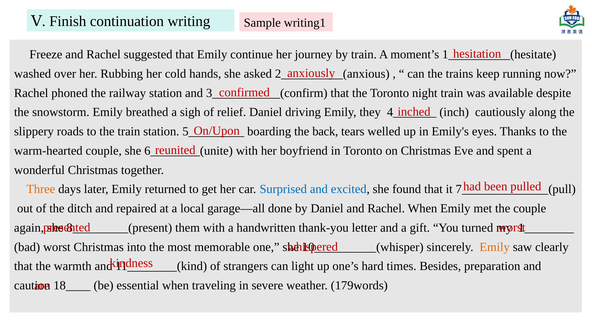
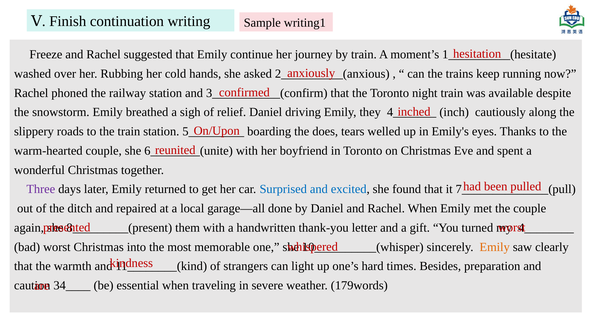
back: back -> does
Three colour: orange -> purple
1________: 1________ -> 4________
18____: 18____ -> 34____
